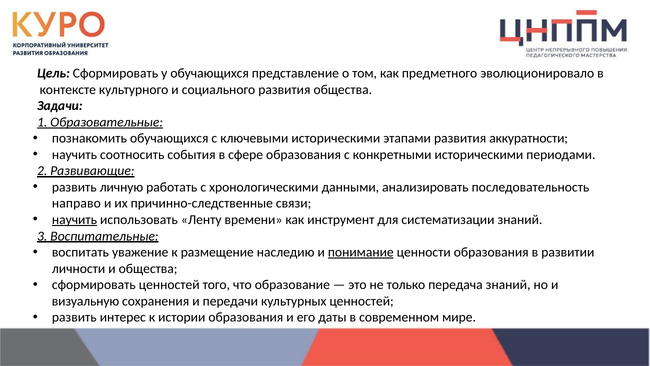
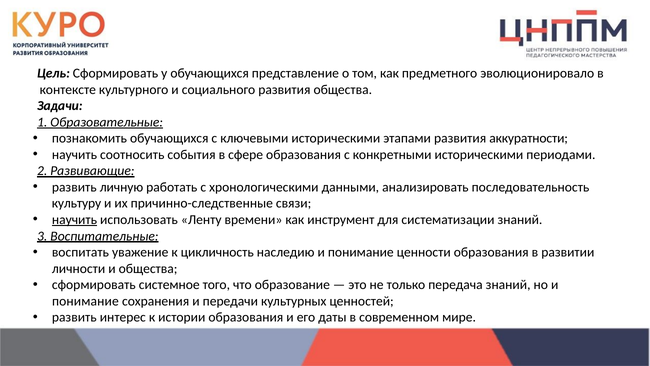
направо: направо -> культуру
размещение: размещение -> цикличность
понимание at (361, 252) underline: present -> none
сформировать ценностей: ценностей -> системное
визуальную at (86, 301): визуальную -> понимание
